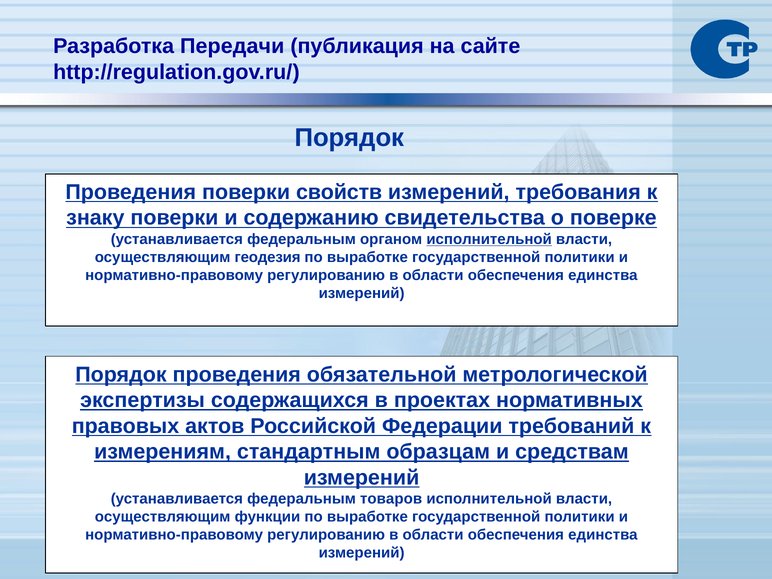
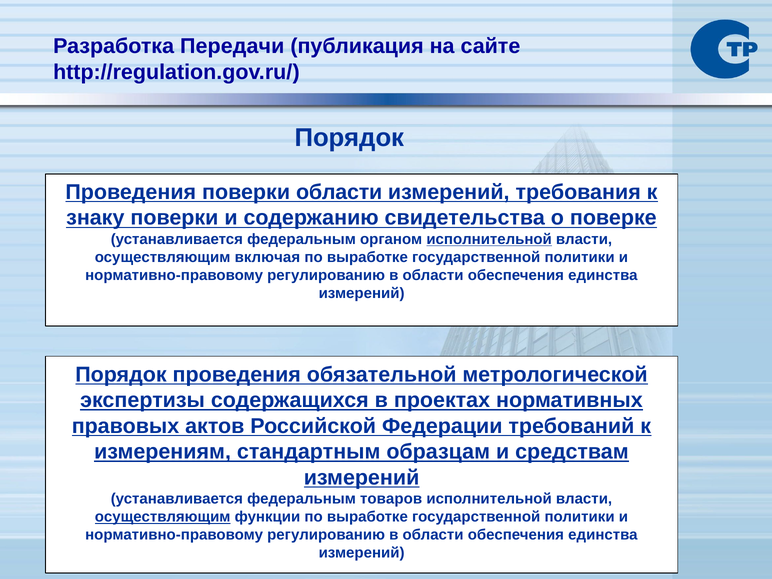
поверки свойств: свойств -> области
геодезия: геодезия -> включая
осуществляющим at (163, 517) underline: none -> present
